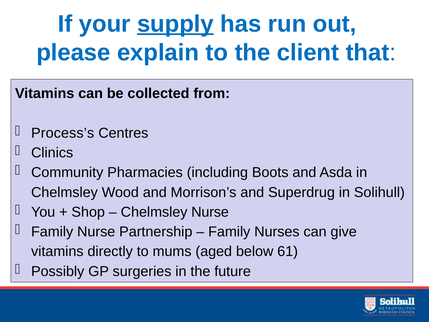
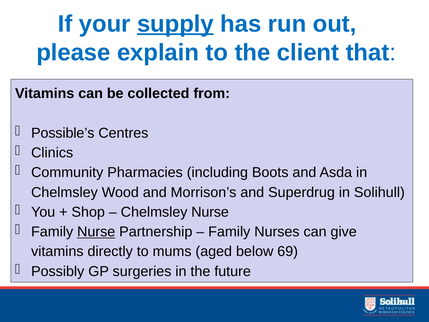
Process’s: Process’s -> Possible’s
Nurse at (96, 232) underline: none -> present
61: 61 -> 69
